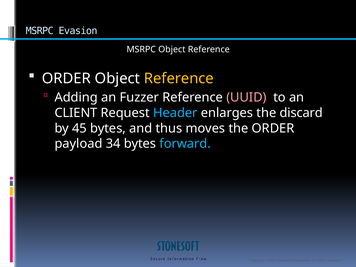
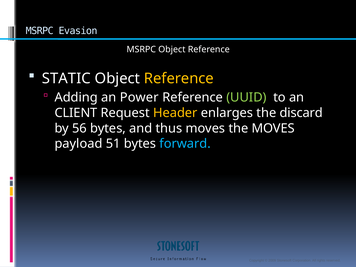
ORDER at (66, 78): ORDER -> STATIC
Fuzzer: Fuzzer -> Power
UUID colour: pink -> light green
Header colour: light blue -> yellow
45: 45 -> 56
the ORDER: ORDER -> MOVES
34: 34 -> 51
